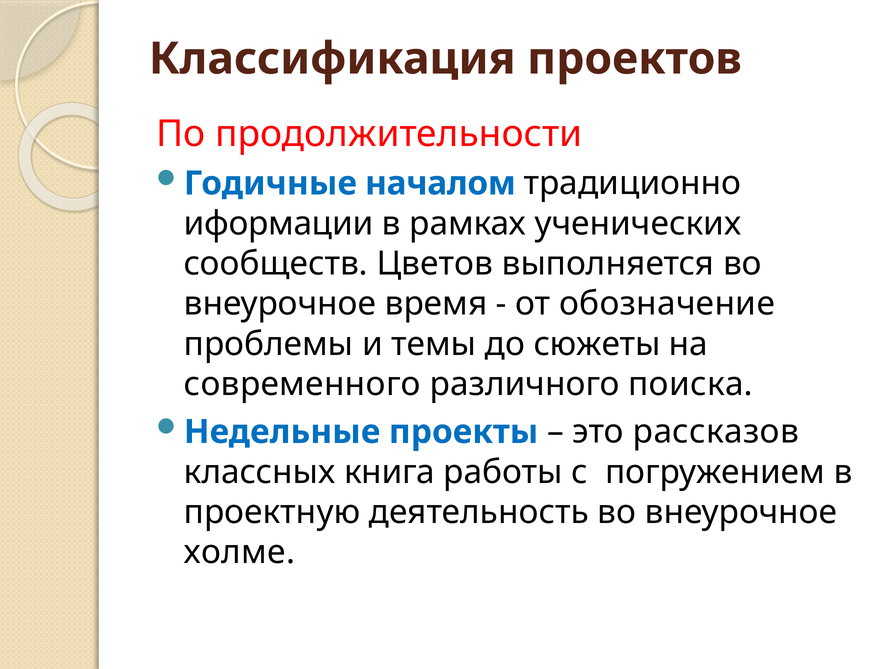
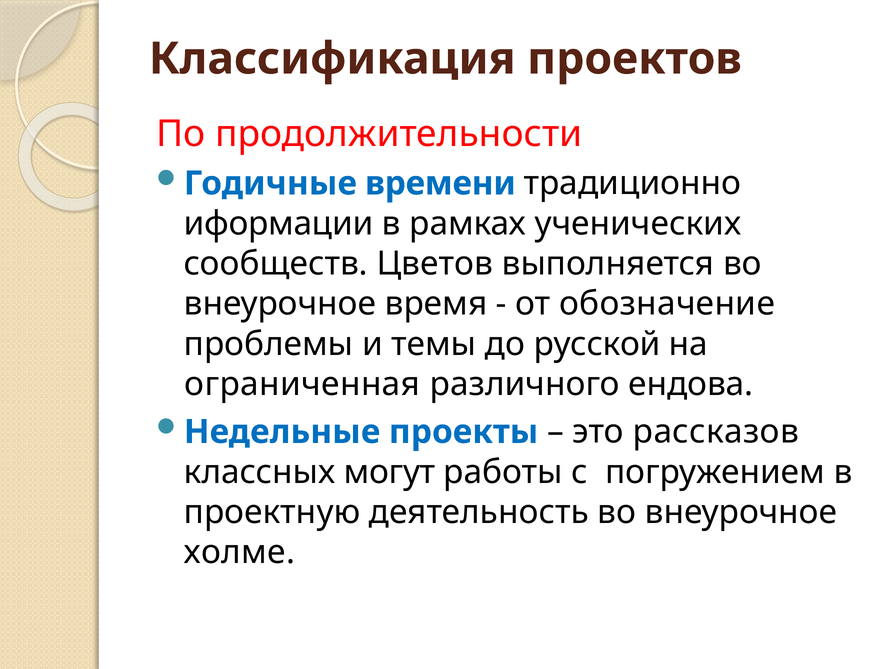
началом: началом -> времени
сюжеты: сюжеты -> русской
современного: современного -> ограниченная
поиска: поиска -> ендова
книга: книга -> могут
